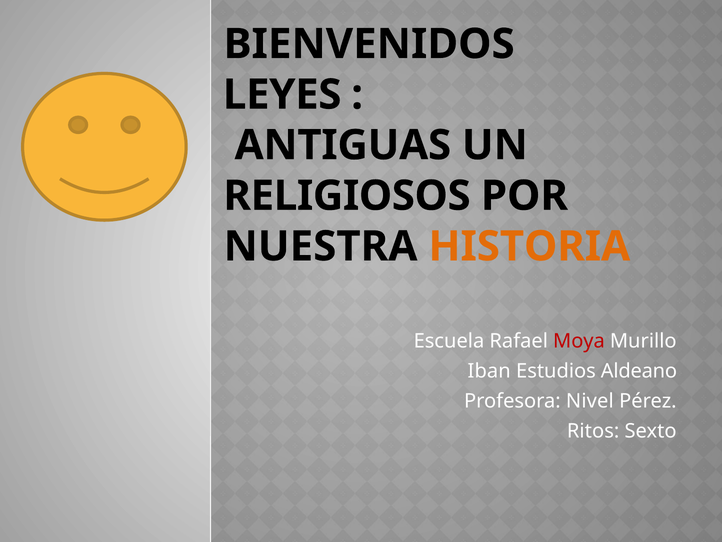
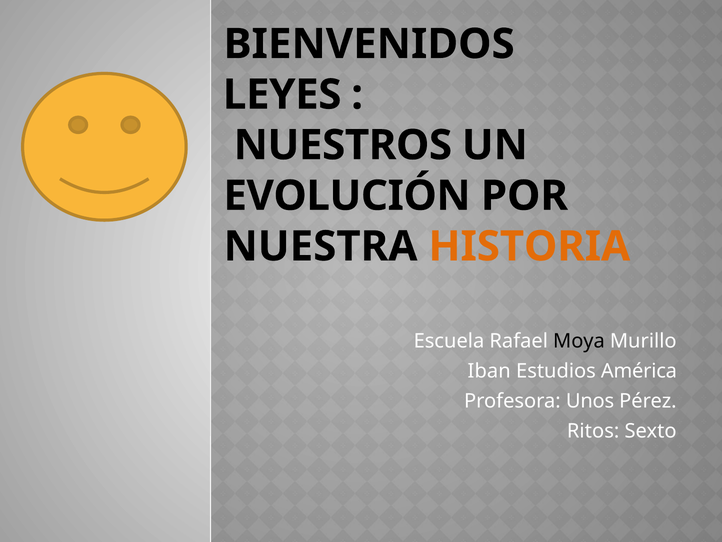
ANTIGUAS: ANTIGUAS -> NUESTROS
RELIGIOSOS: RELIGIOSOS -> EVOLUCIÓN
Moya colour: red -> black
Aldeano: Aldeano -> América
Nivel: Nivel -> Unos
